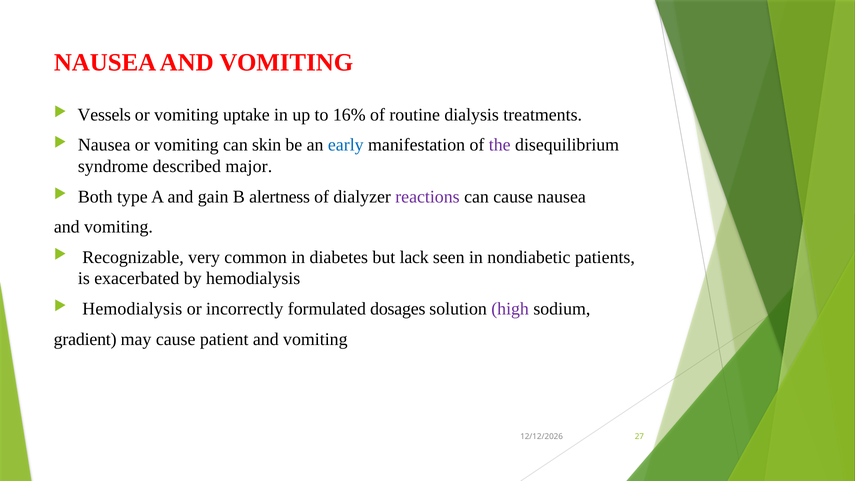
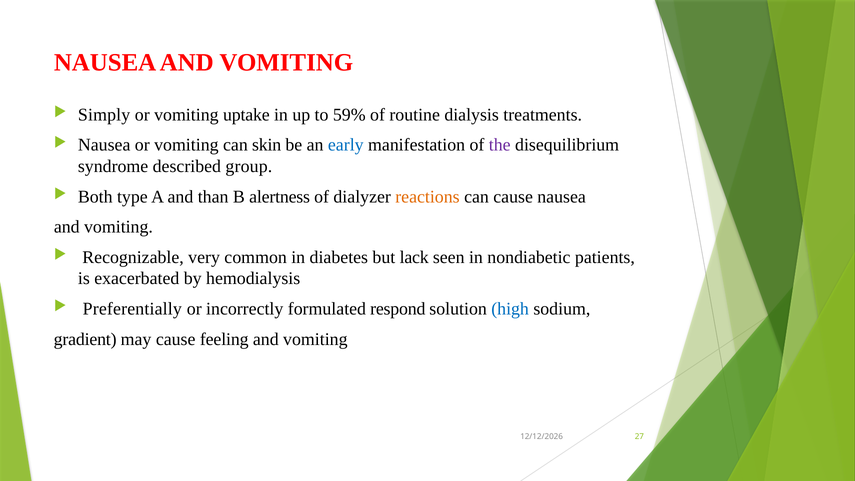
Vessels: Vessels -> Simply
16%: 16% -> 59%
major: major -> group
gain: gain -> than
reactions colour: purple -> orange
Hemodialysis at (132, 309): Hemodialysis -> Preferentially
dosages: dosages -> respond
high colour: purple -> blue
patient: patient -> feeling
